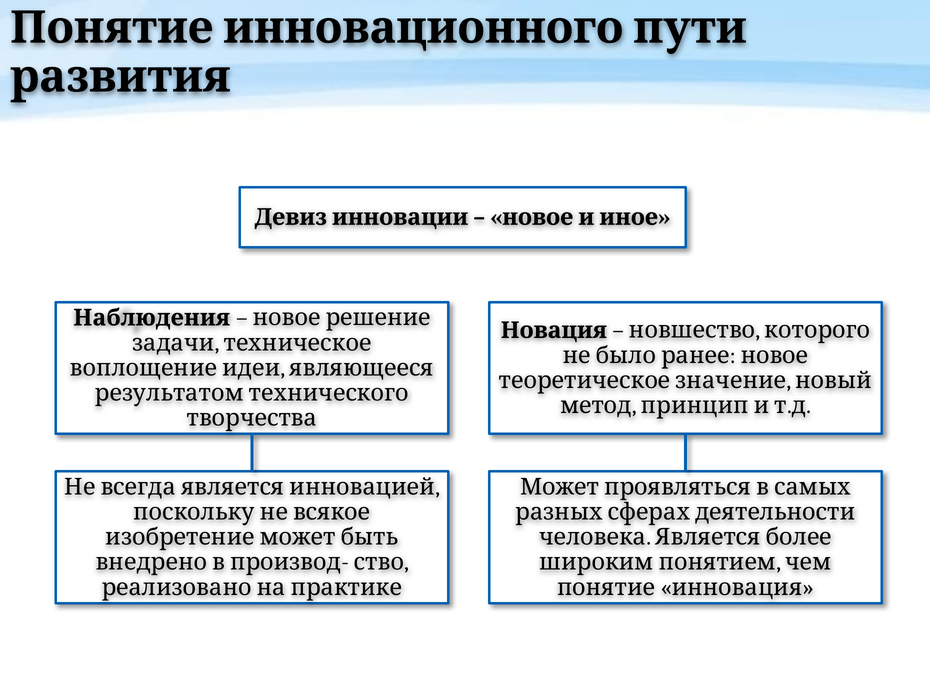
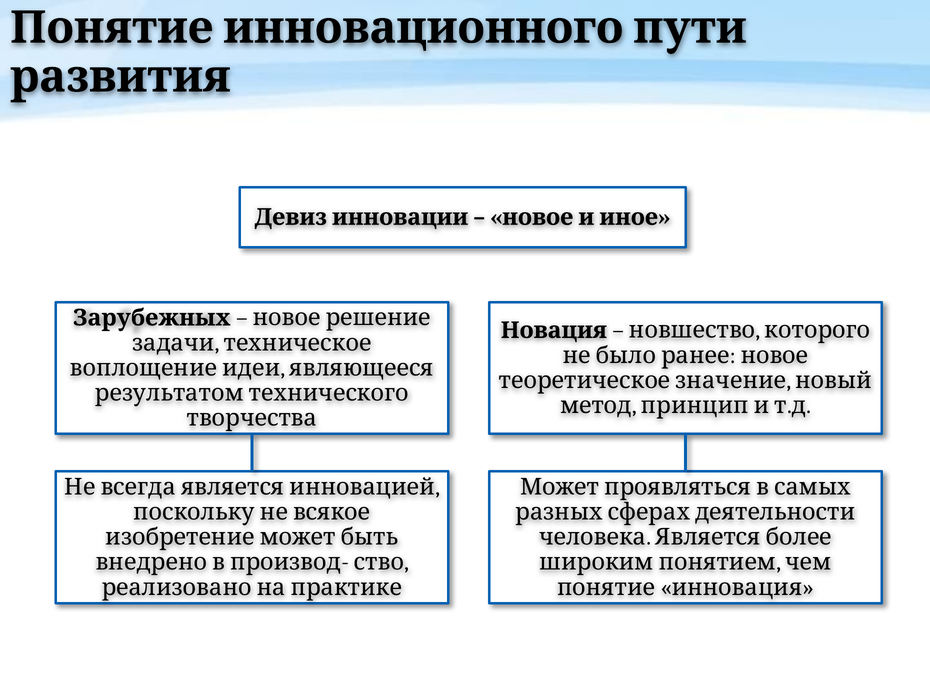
Наблюдения: Наблюдения -> Зарубежных
